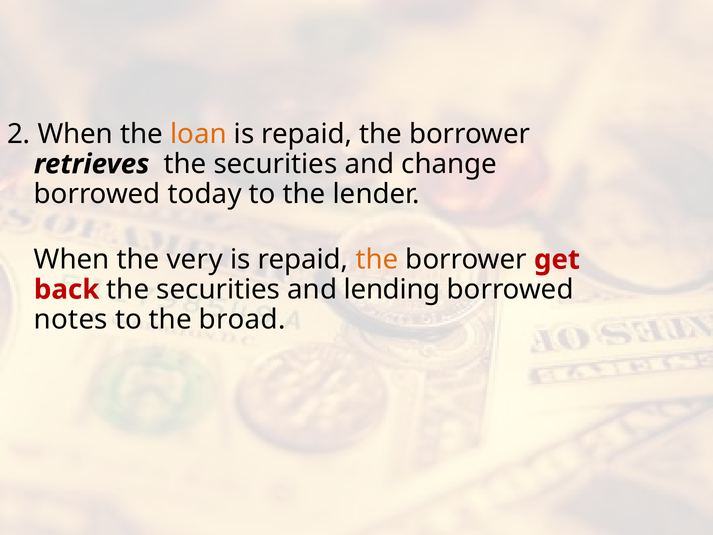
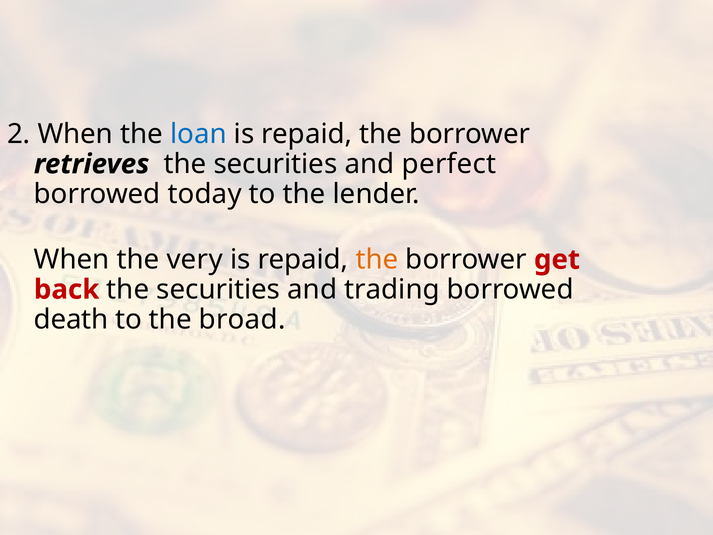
loan colour: orange -> blue
change: change -> perfect
lending: lending -> trading
notes: notes -> death
